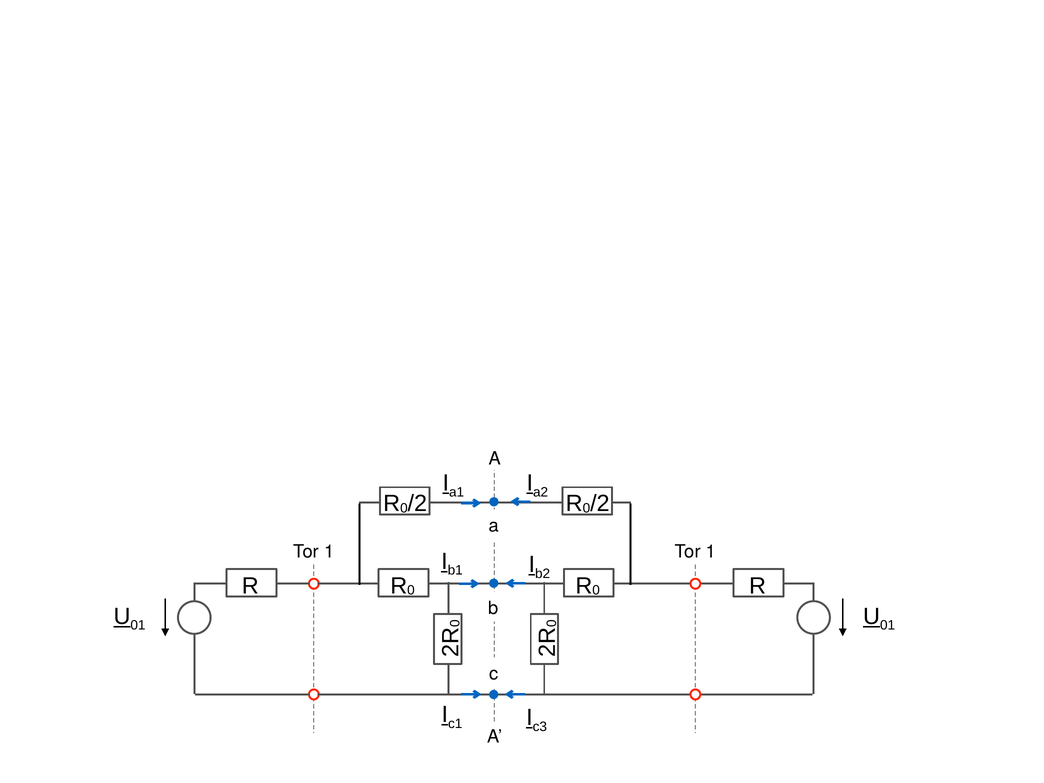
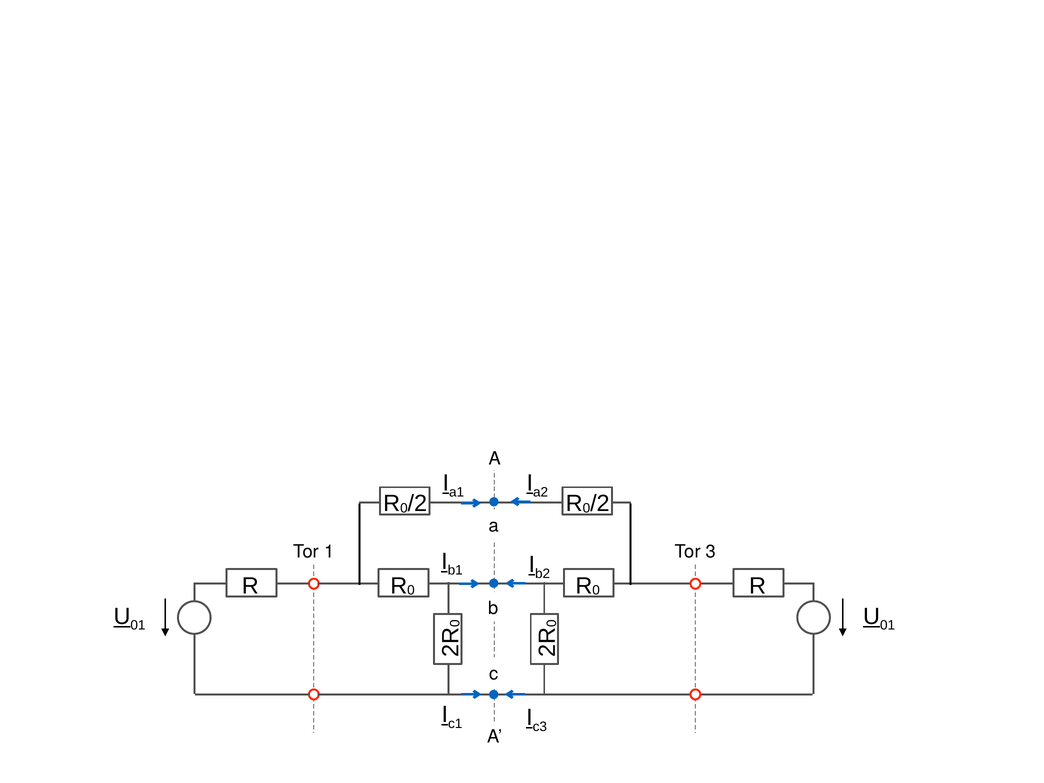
1 at (711, 552): 1 -> 3
